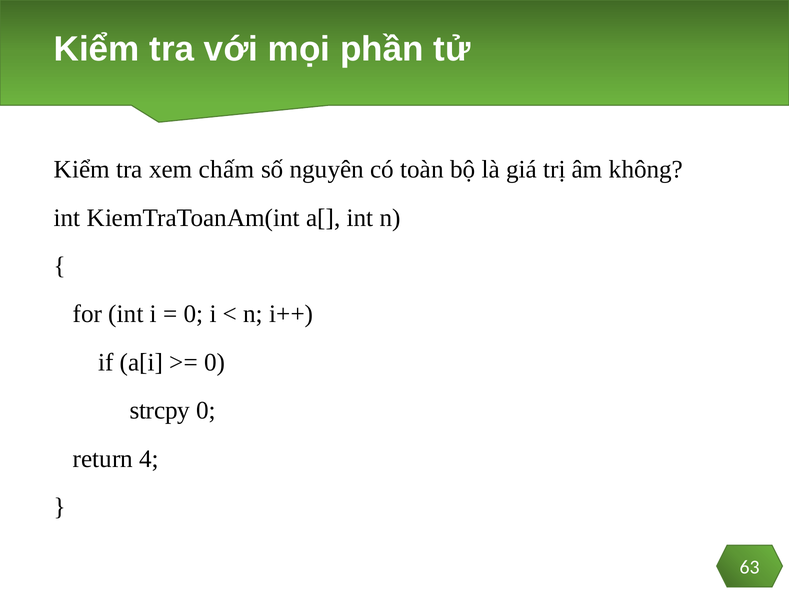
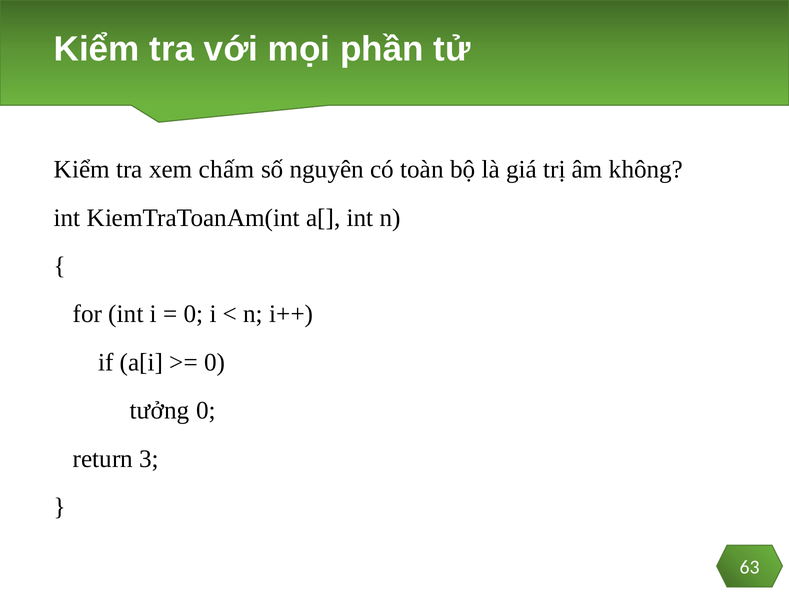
strcpy: strcpy -> tưởng
4: 4 -> 3
